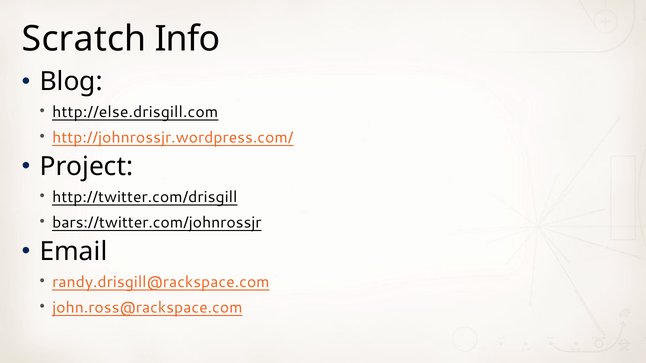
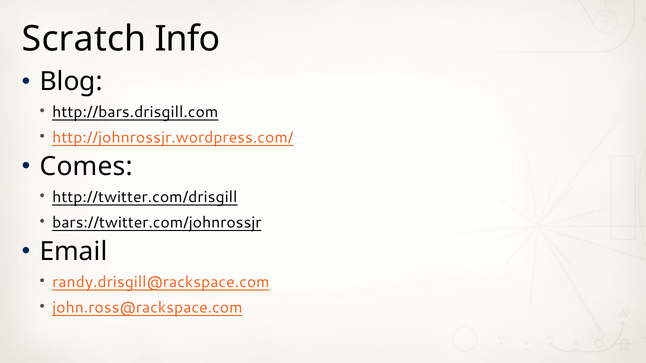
http://else.drisgill.com: http://else.drisgill.com -> http://bars.drisgill.com
Project: Project -> Comes
